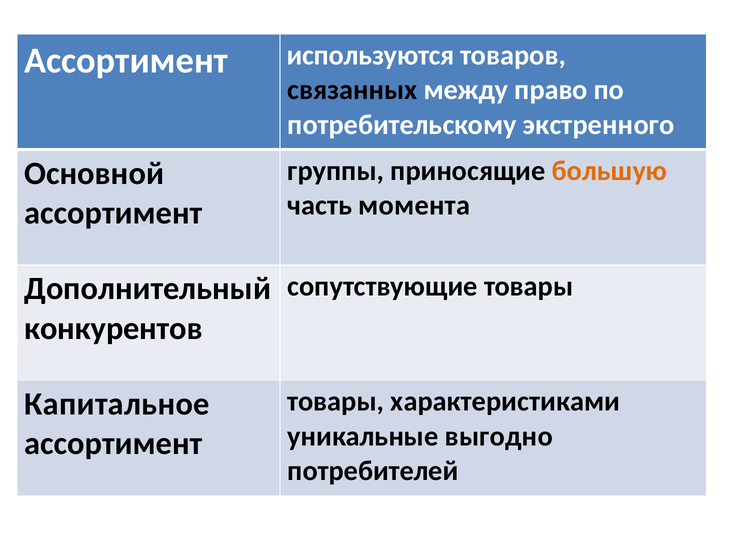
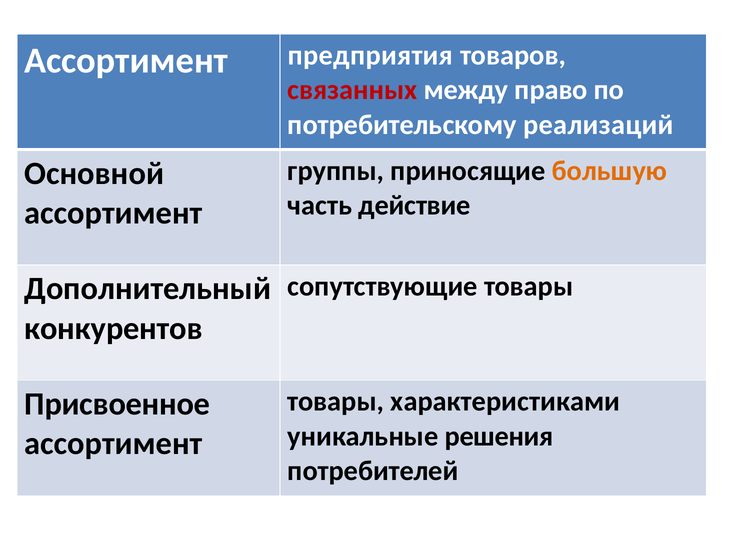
используются: используются -> предприятия
связанных colour: black -> red
экстренного: экстренного -> реализаций
момента: момента -> действие
Капитальное: Капитальное -> Присвоенное
выгодно: выгодно -> решения
